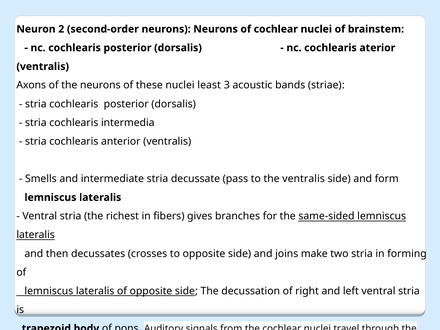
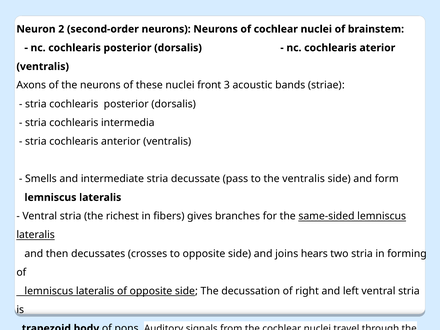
least: least -> front
make: make -> hears
